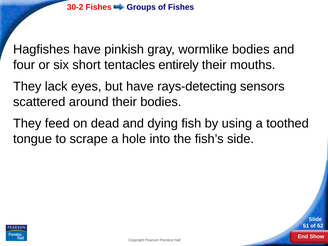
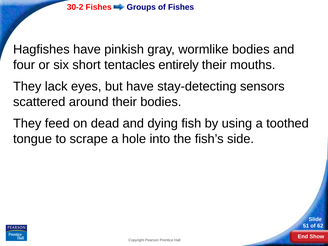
rays-detecting: rays-detecting -> stay-detecting
